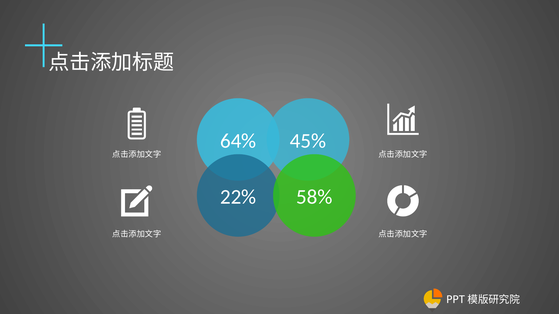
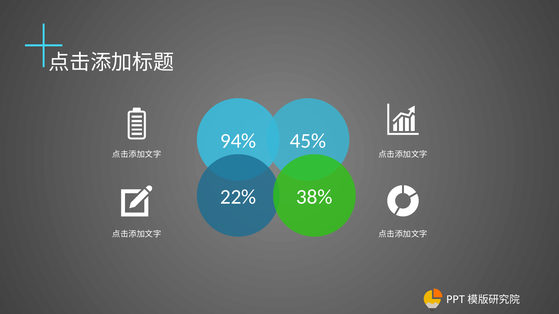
64%: 64% -> 94%
58%: 58% -> 38%
